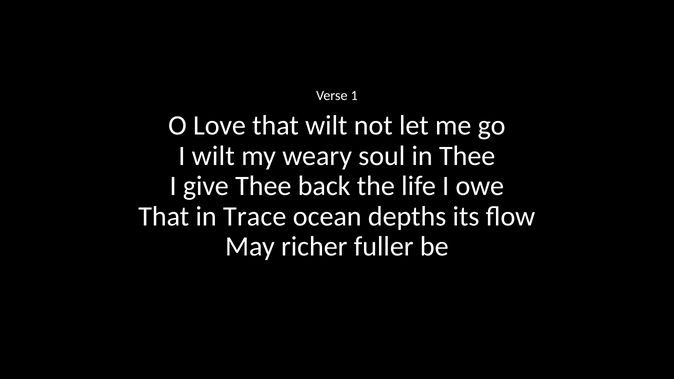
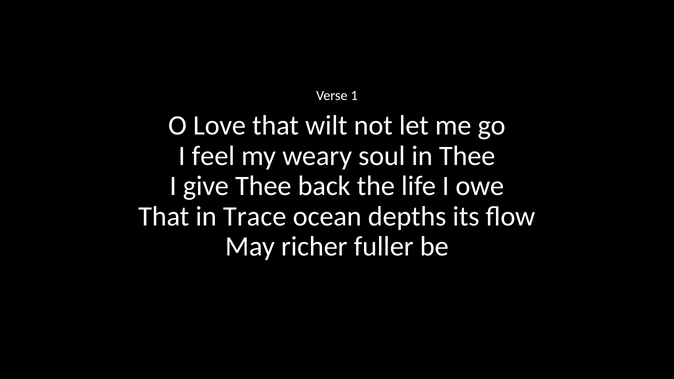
I wilt: wilt -> feel
